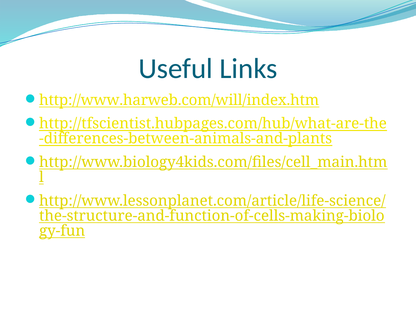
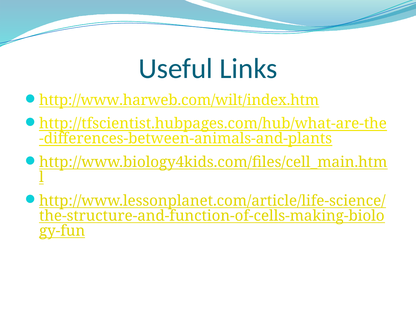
http://www.harweb.com/will/index.htm: http://www.harweb.com/will/index.htm -> http://www.harweb.com/wilt/index.htm
